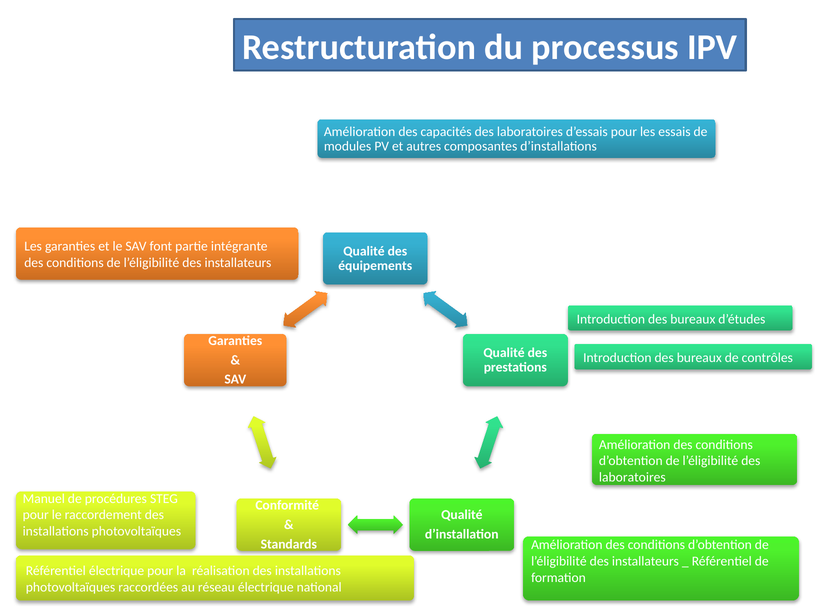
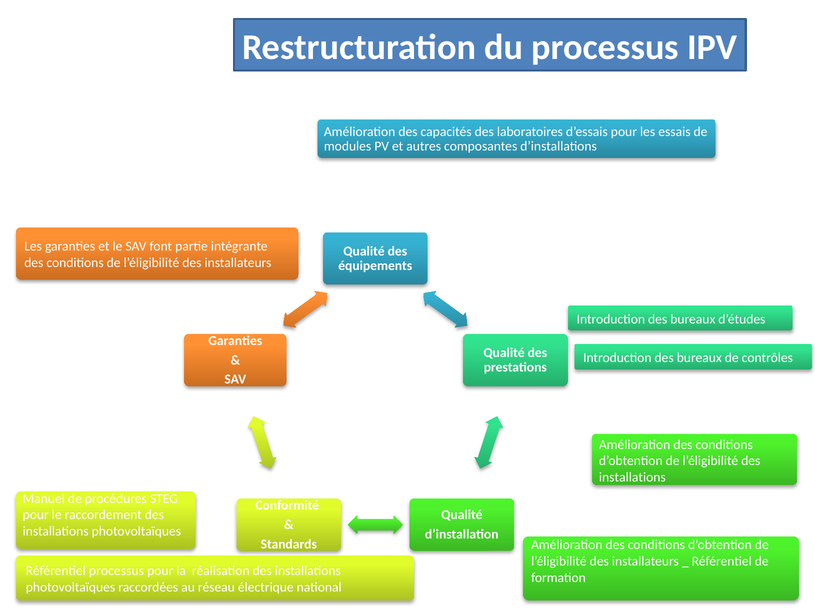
laboratoires at (632, 477): laboratoires -> installations
Référentiel électrique: électrique -> processus
